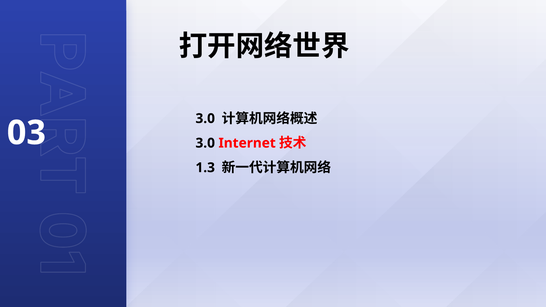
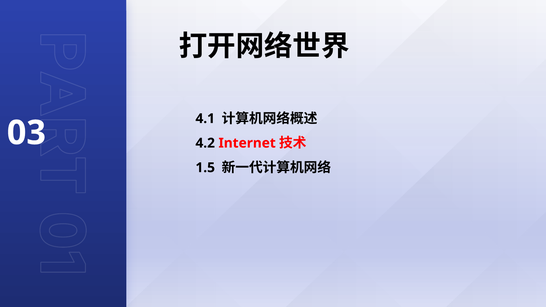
3.0 at (205, 119): 3.0 -> 4.1
3.0 at (205, 143): 3.0 -> 4.2
1.3: 1.3 -> 1.5
